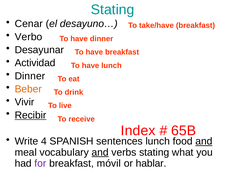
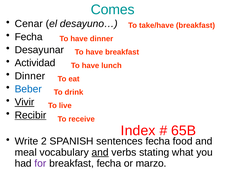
Stating at (113, 10): Stating -> Comes
Verbo at (29, 37): Verbo -> Fecha
Beber colour: orange -> blue
Vivir underline: none -> present
4: 4 -> 2
sentences lunch: lunch -> fecha
and at (204, 141) underline: present -> none
breakfast móvil: móvil -> fecha
hablar: hablar -> marzo
